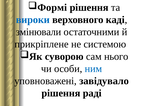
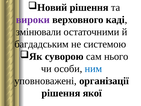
Формі: Формі -> Новий
вироки colour: blue -> purple
прикріплене: прикріплене -> багдадським
завідувало: завідувало -> організації
раді: раді -> якої
